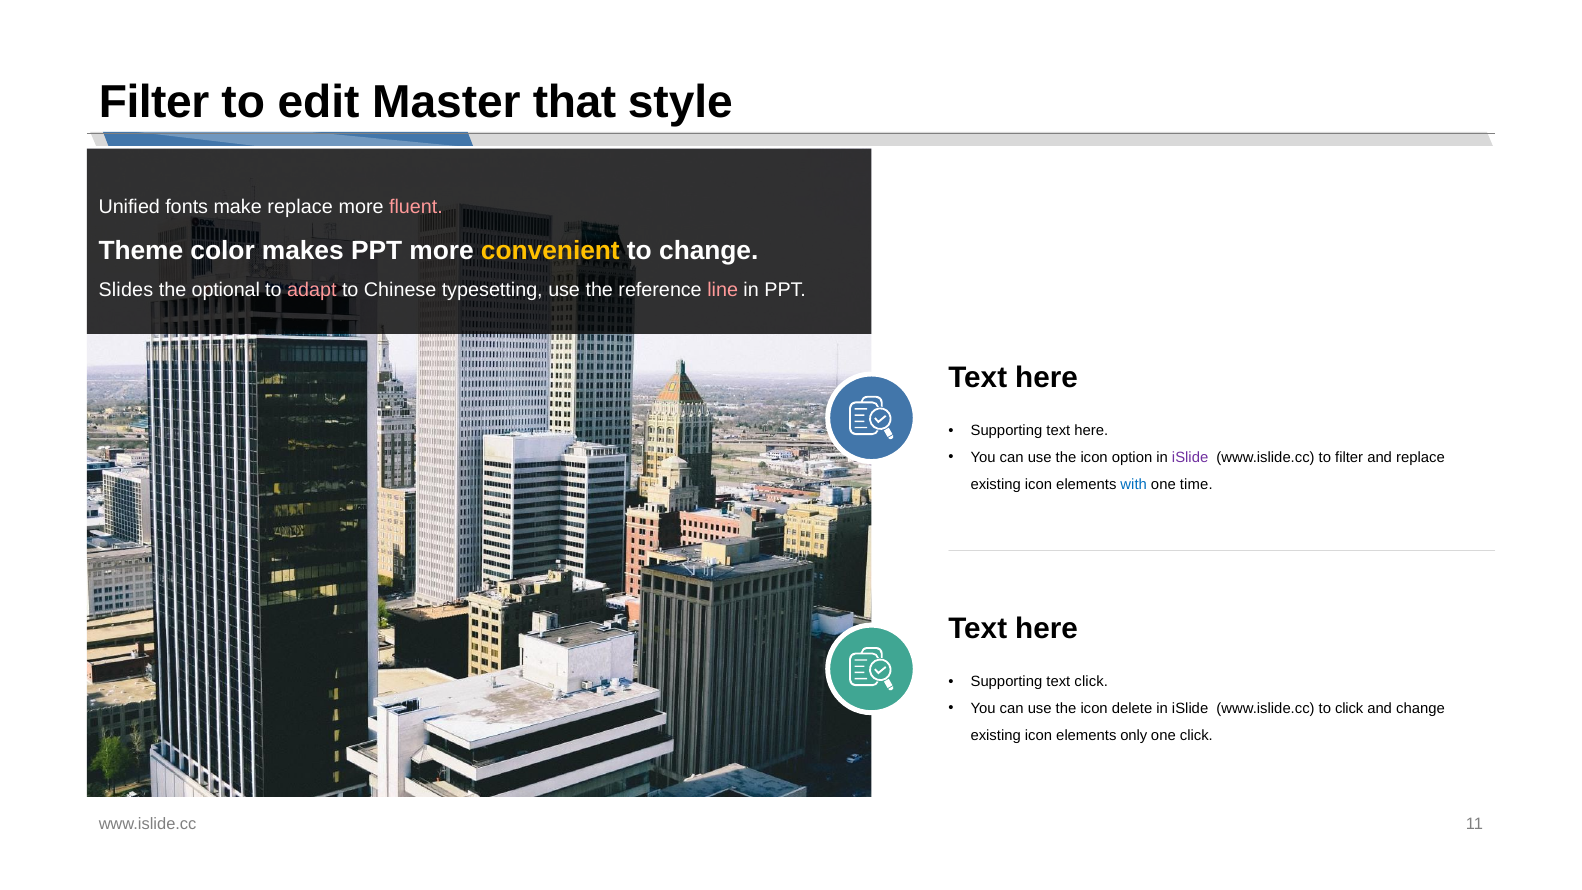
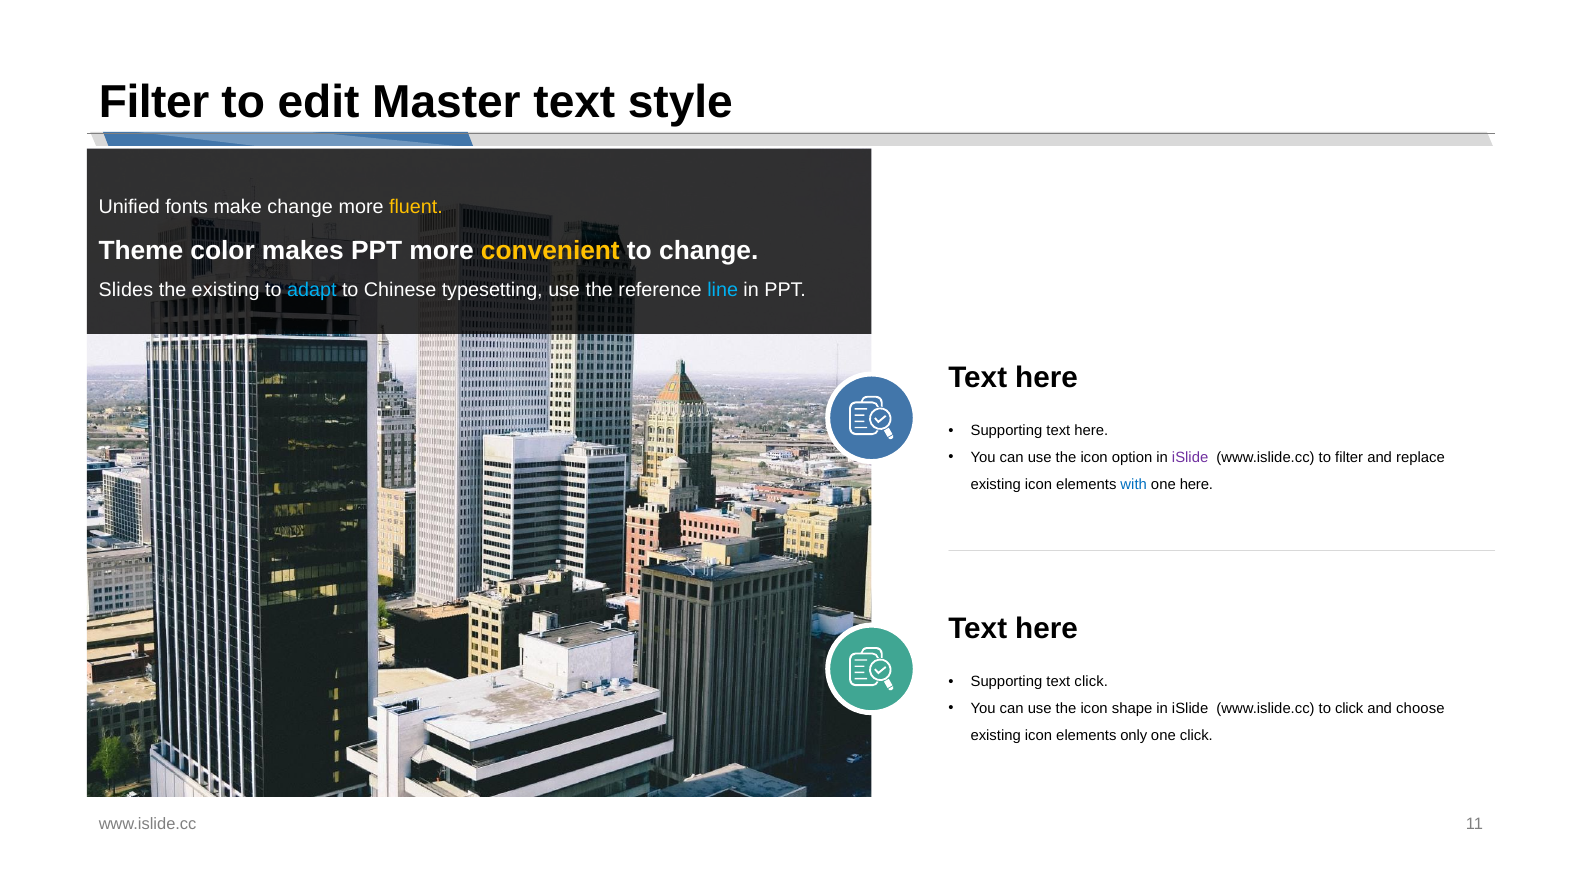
Master that: that -> text
make replace: replace -> change
fluent colour: pink -> yellow
the optional: optional -> existing
adapt colour: pink -> light blue
line colour: pink -> light blue
one time: time -> here
delete: delete -> shape
and change: change -> choose
